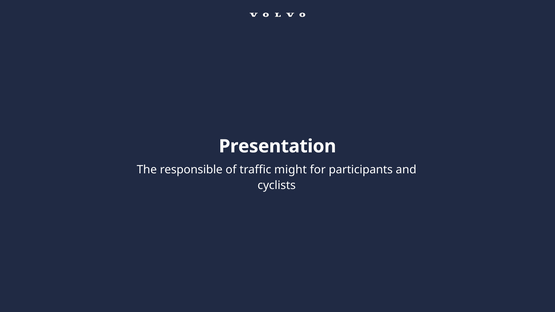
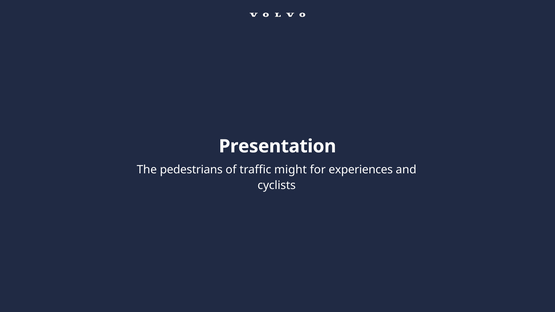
responsible: responsible -> pedestrians
participants: participants -> experiences
